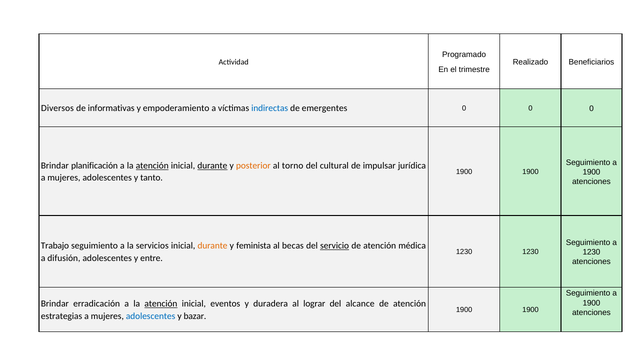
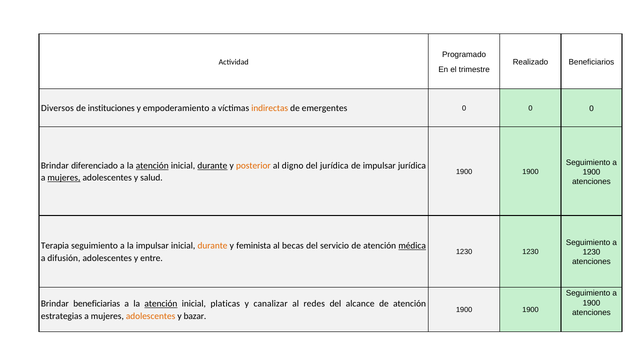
informativas: informativas -> instituciones
indirectas colour: blue -> orange
planificación: planificación -> diferenciado
torno: torno -> digno
del cultural: cultural -> jurídica
mujeres at (64, 178) underline: none -> present
tanto: tanto -> salud
Trabajo: Trabajo -> Terapia
la servicios: servicios -> impulsar
servicio underline: present -> none
médica underline: none -> present
erradicación: erradicación -> beneficiarias
eventos: eventos -> platicas
duradera: duradera -> canalizar
lograr: lograr -> redes
adolescentes at (151, 316) colour: blue -> orange
